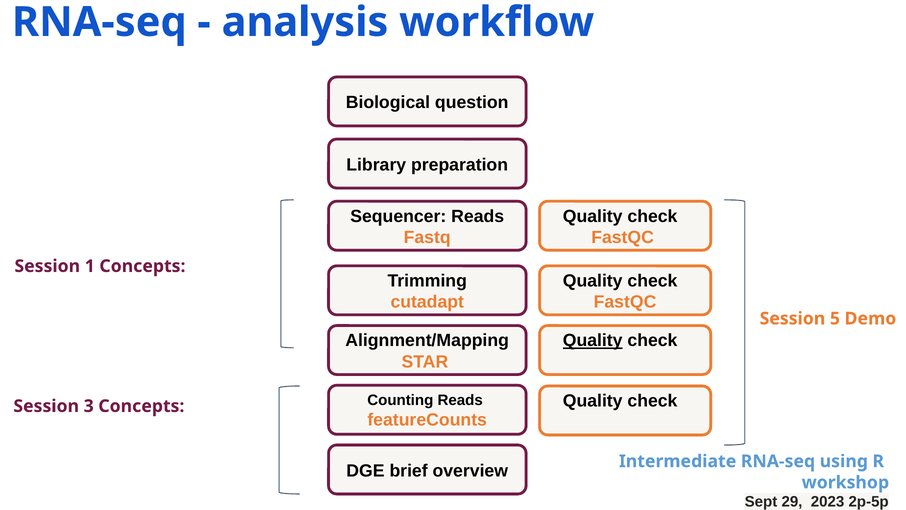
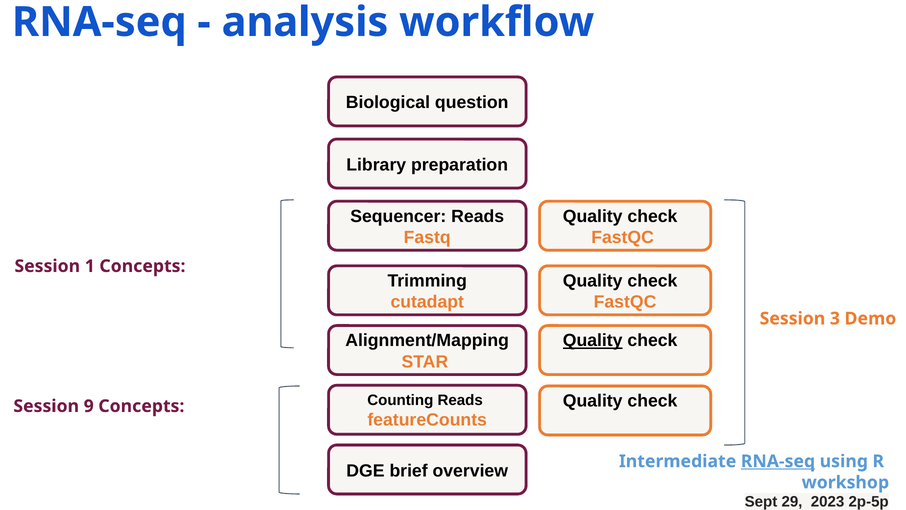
5: 5 -> 3
3: 3 -> 9
RNA-seq at (778, 461) underline: none -> present
